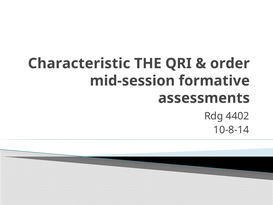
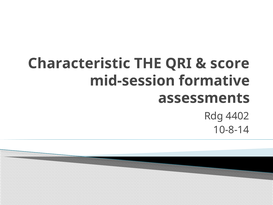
order: order -> score
